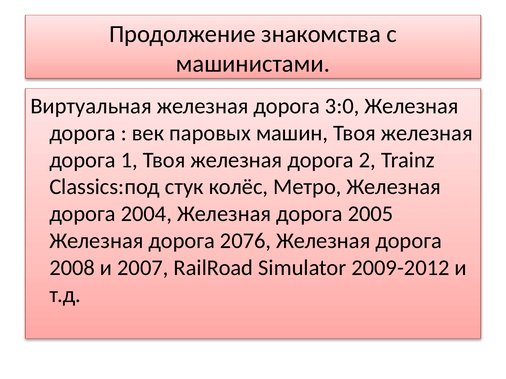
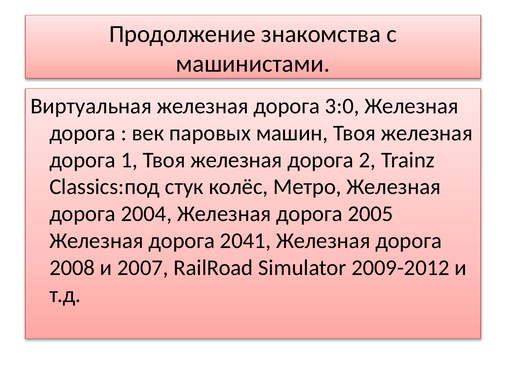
2076: 2076 -> 2041
